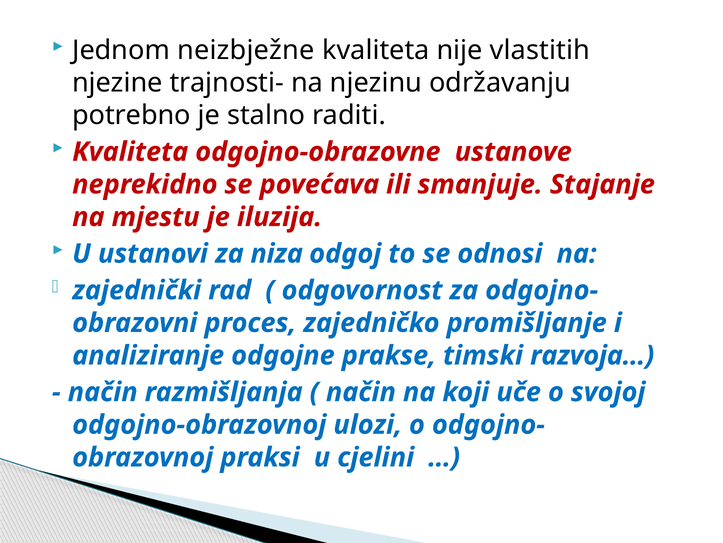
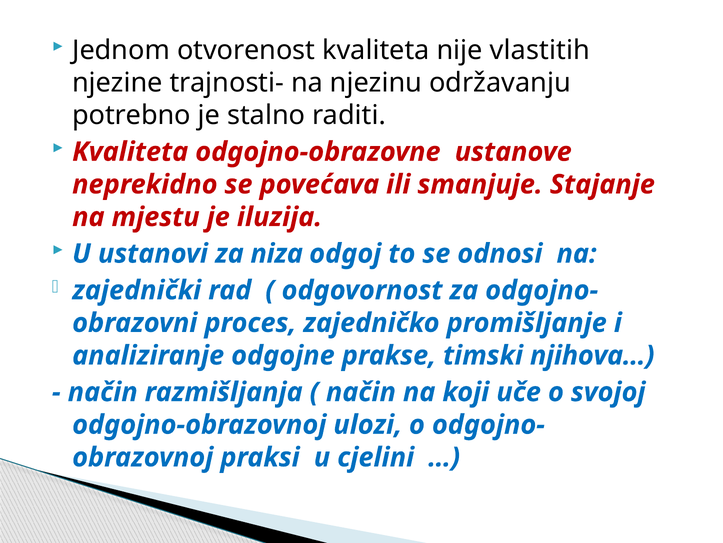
neizbježne: neizbježne -> otvorenost
razvoja…: razvoja… -> njihova…
